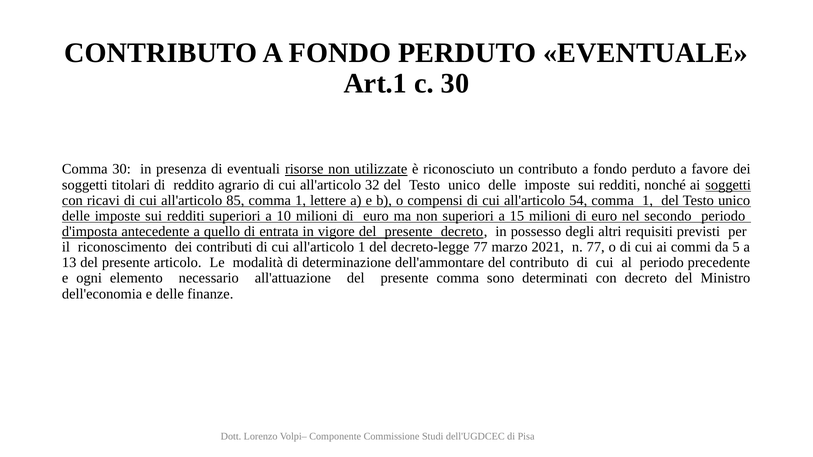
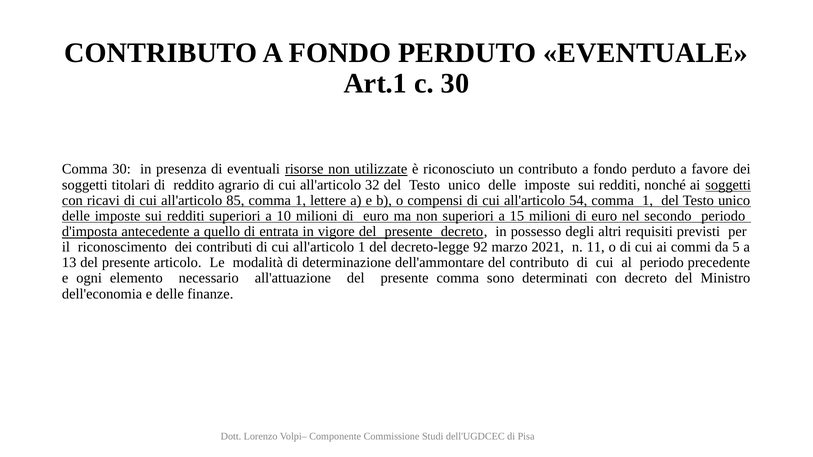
decreto-legge 77: 77 -> 92
n 77: 77 -> 11
